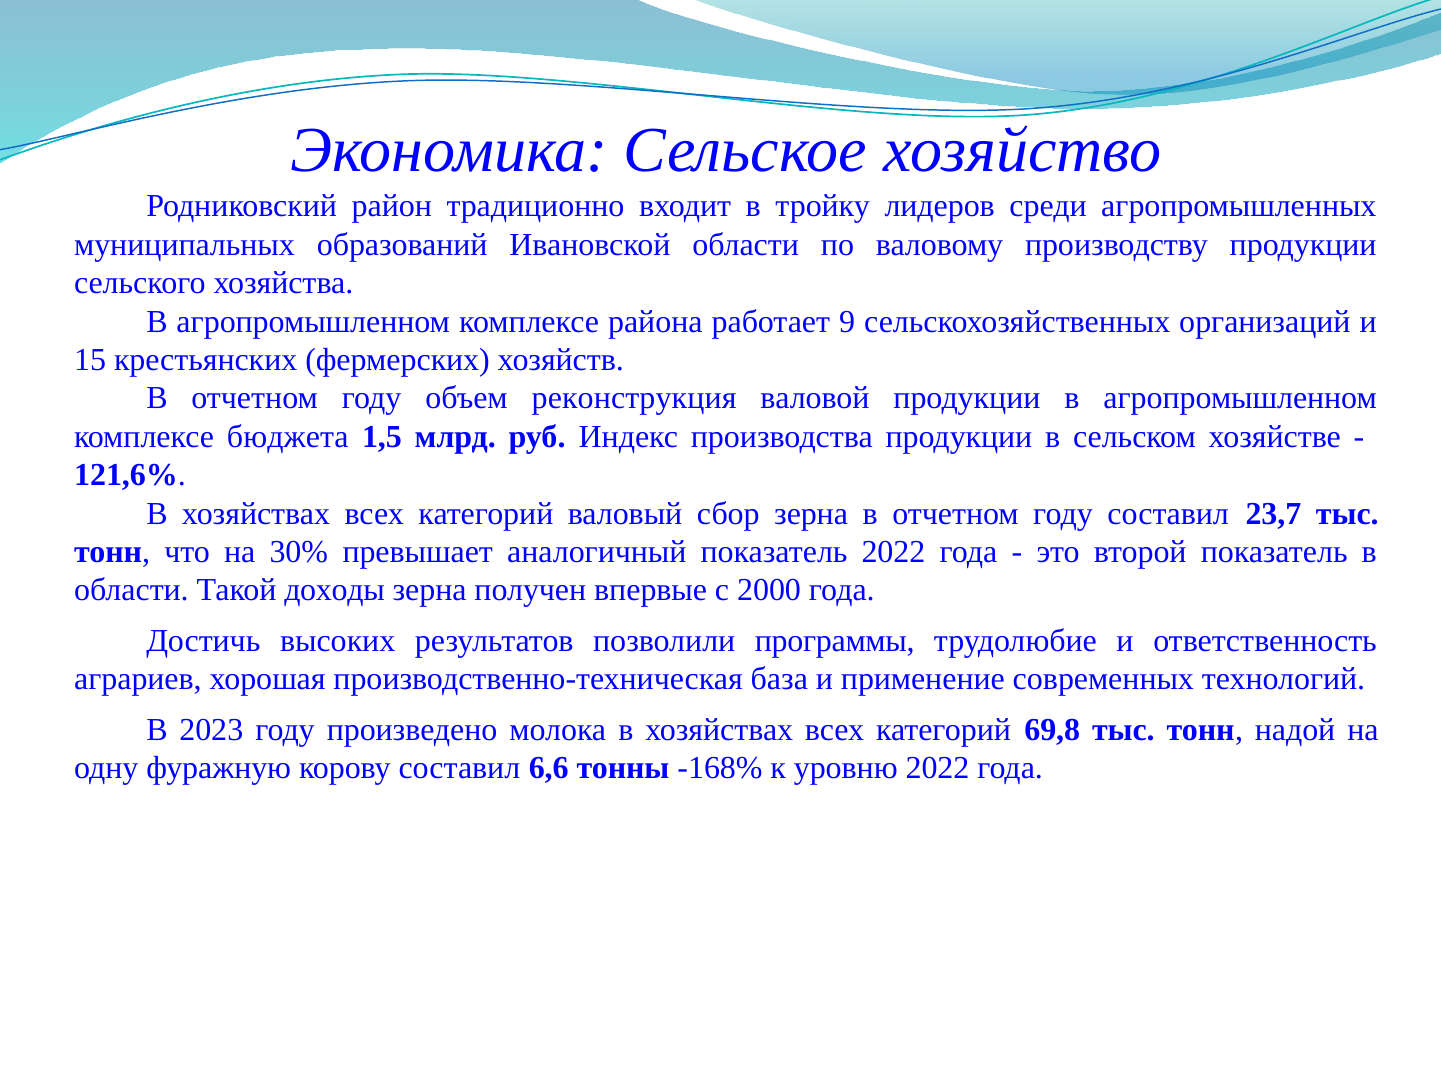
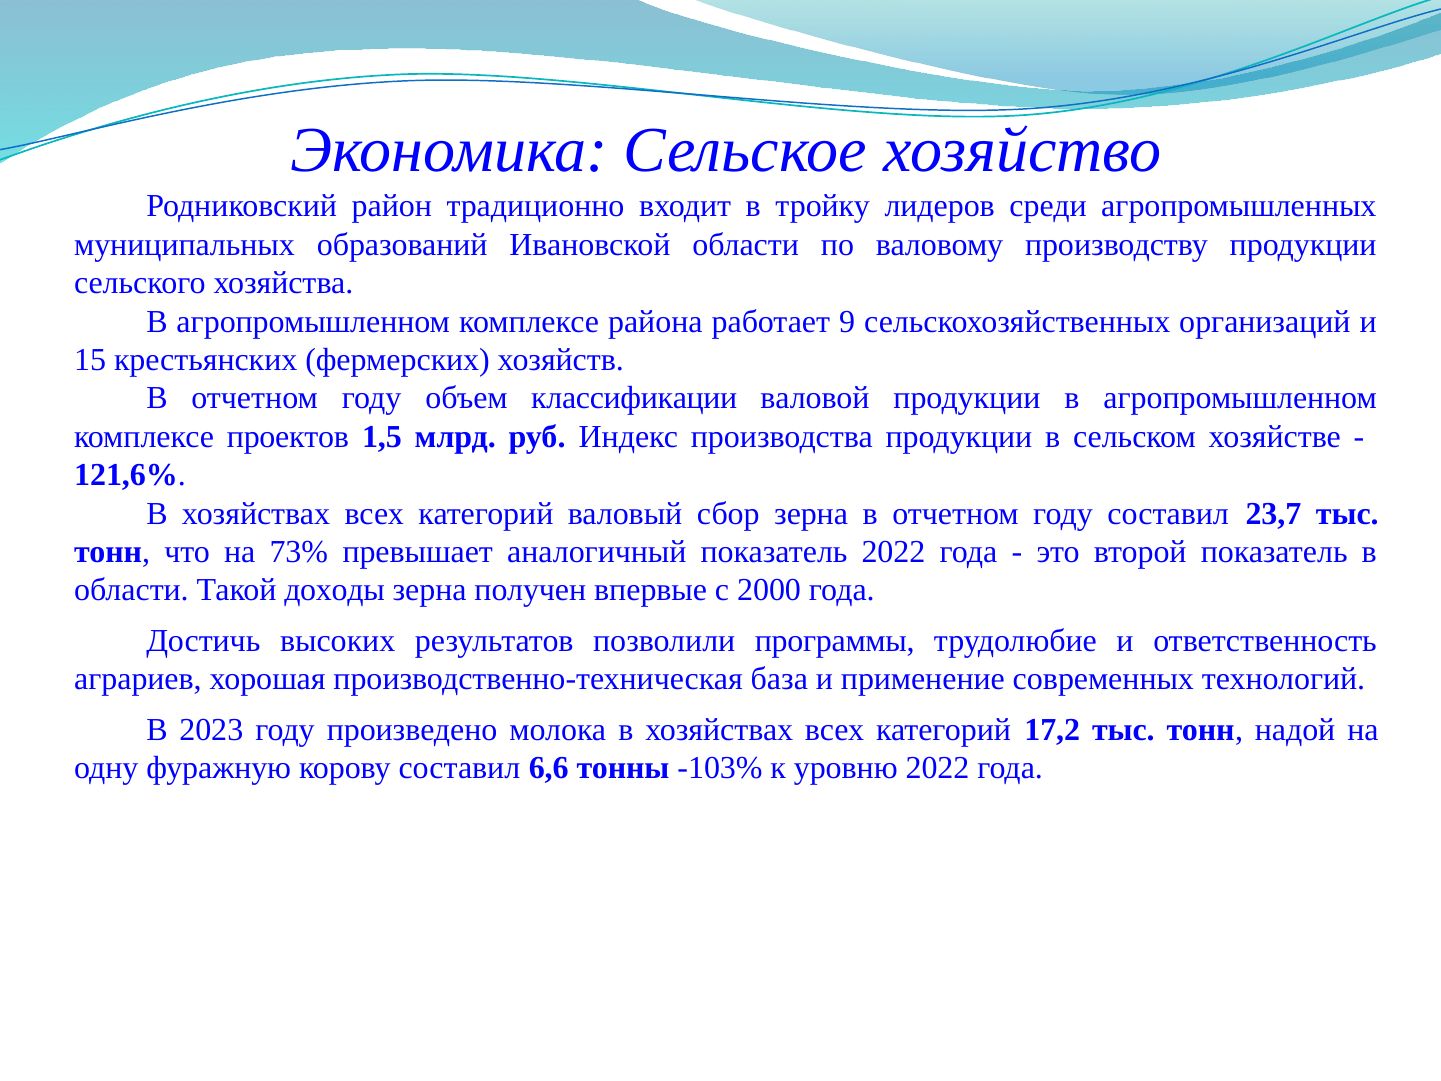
реконструкция: реконструкция -> классификации
бюджета: бюджета -> проектов
30%: 30% -> 73%
69,8: 69,8 -> 17,2
-168%: -168% -> -103%
